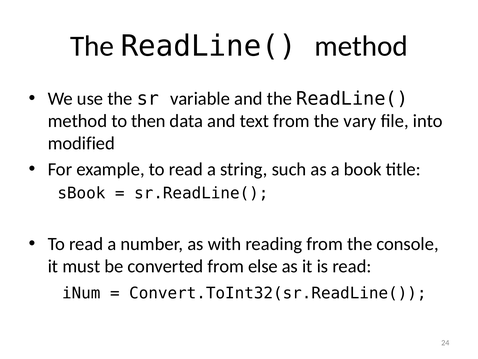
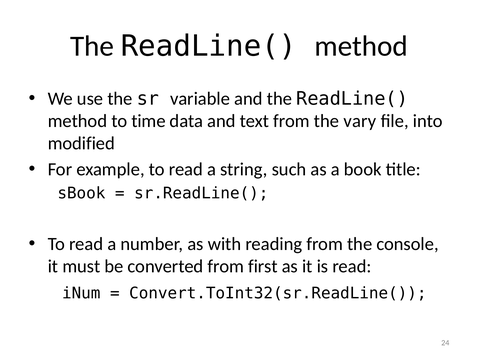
then: then -> time
else: else -> first
